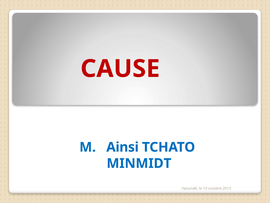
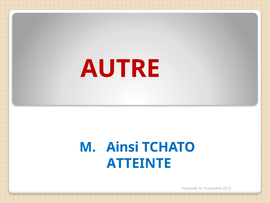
CAUSE: CAUSE -> AUTRE
MINMIDT: MINMIDT -> ATTEINTE
